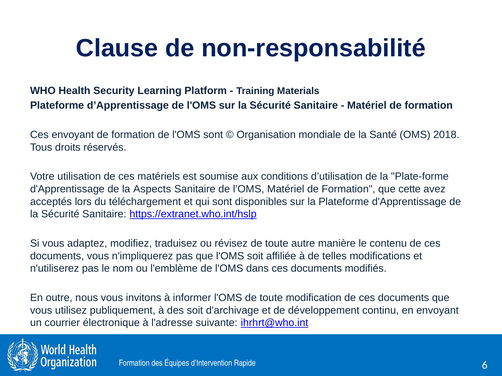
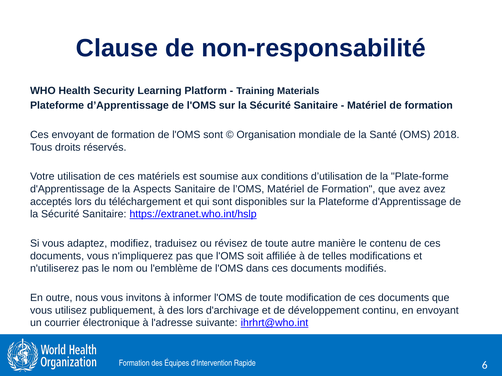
que cette: cette -> avez
des soit: soit -> lors
